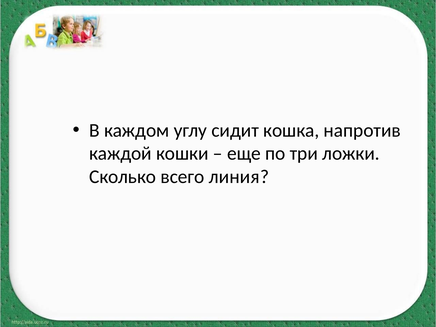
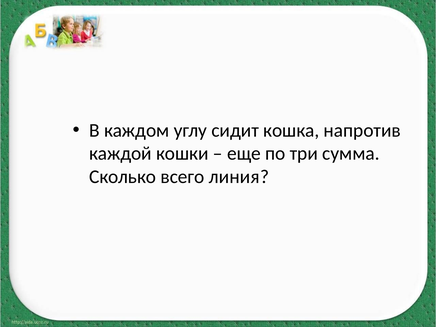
ложки: ложки -> сумма
